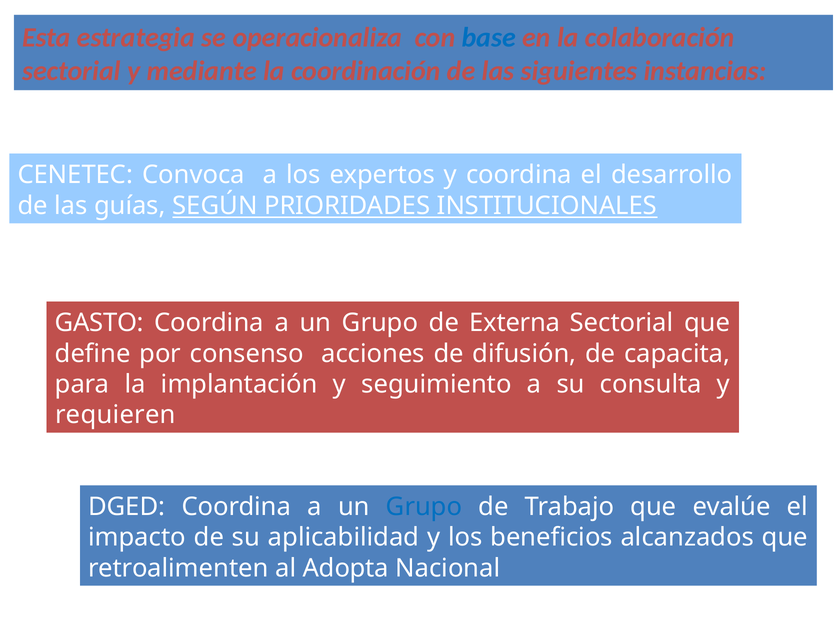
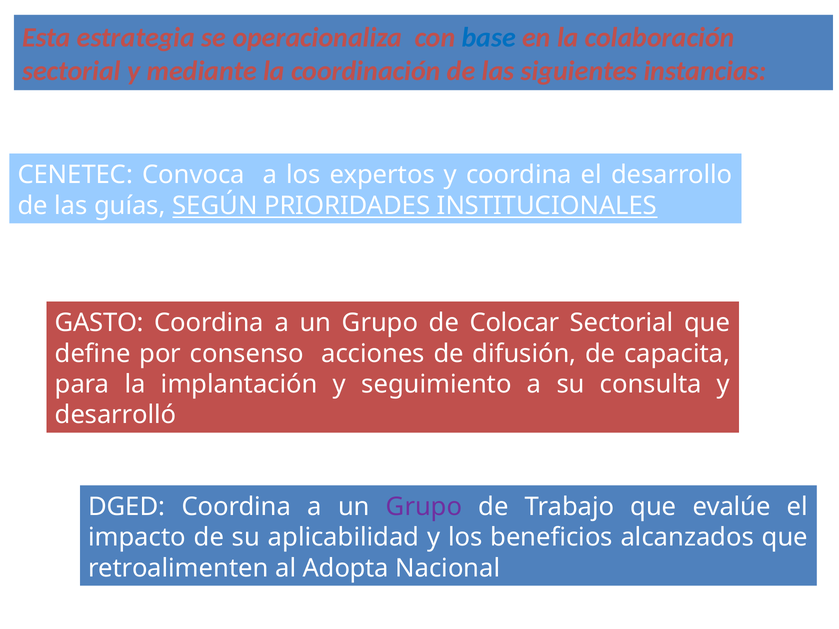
Externa: Externa -> Colocar
requieren: requieren -> desarrolló
Grupo at (424, 507) colour: blue -> purple
